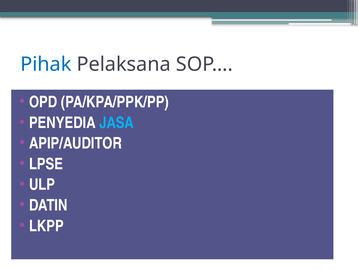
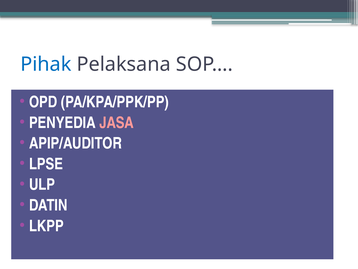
JASA colour: light blue -> pink
